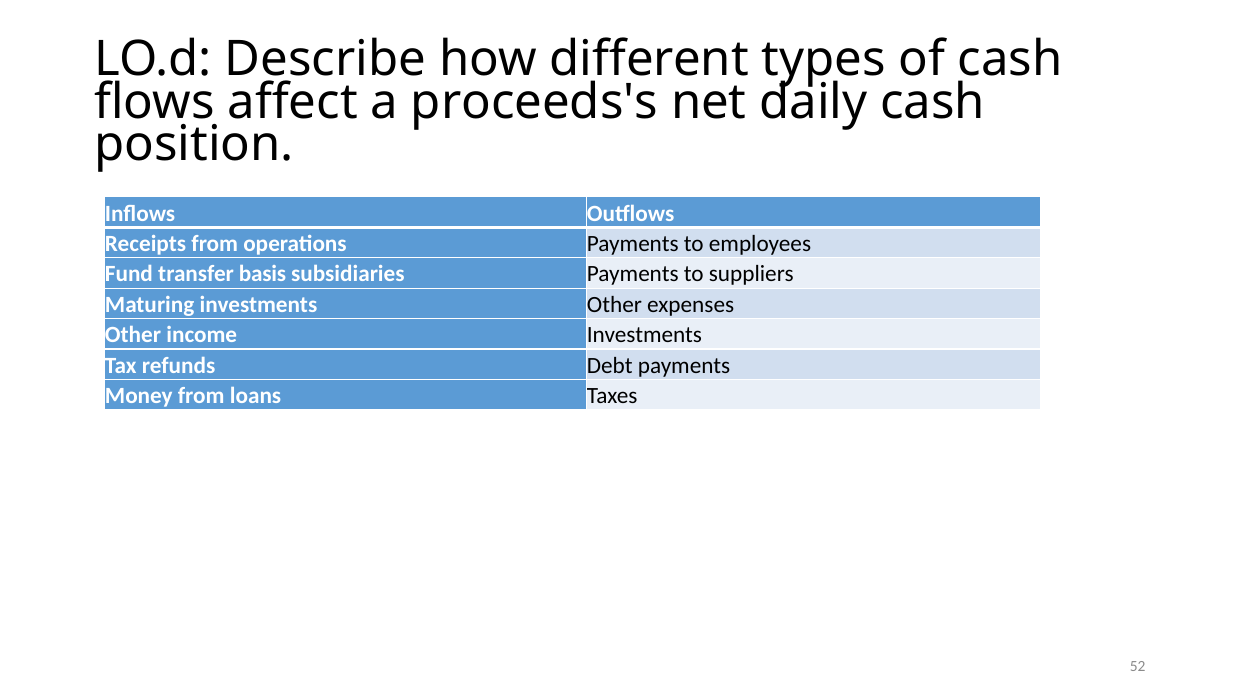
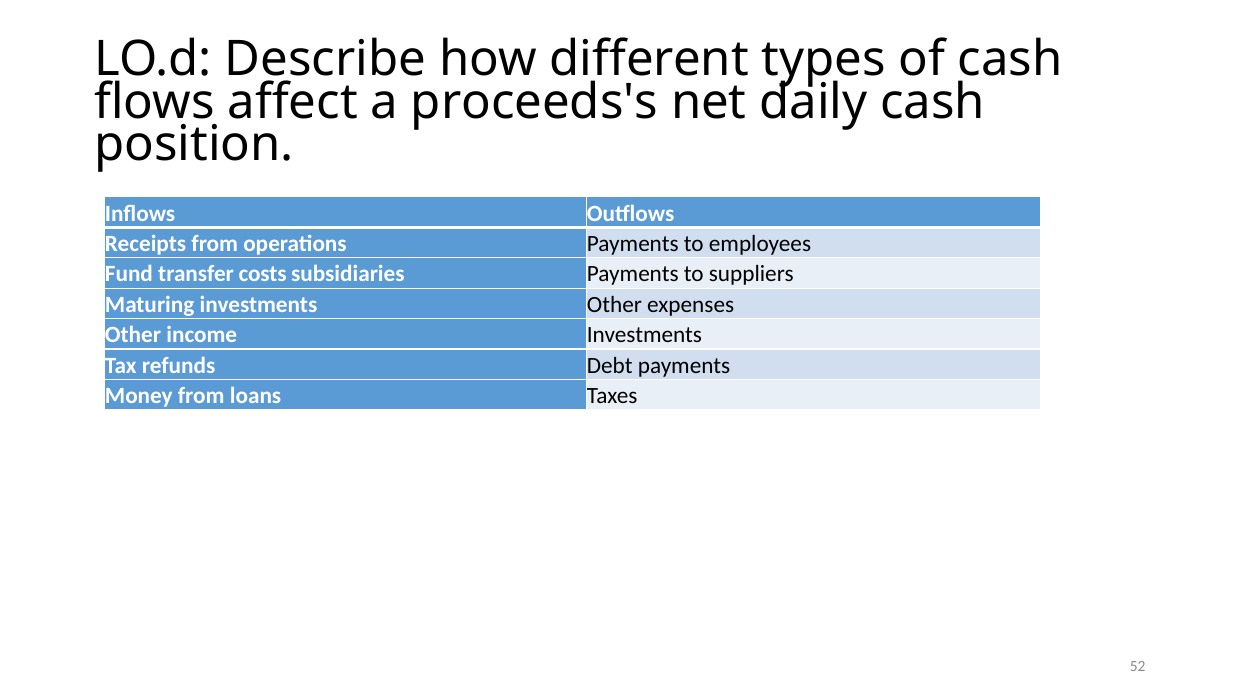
basis: basis -> costs
